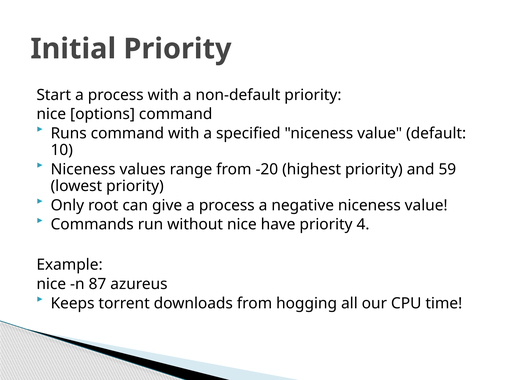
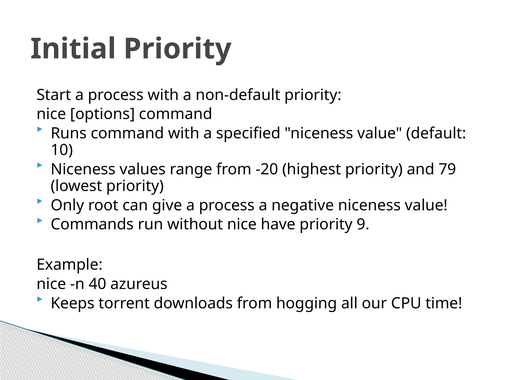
59: 59 -> 79
4: 4 -> 9
87: 87 -> 40
